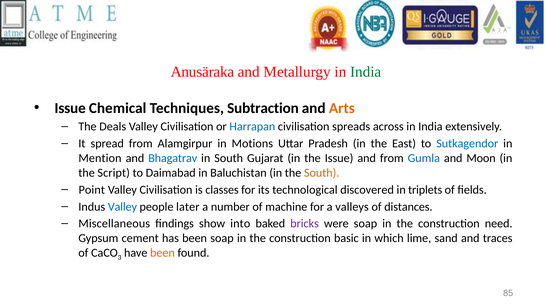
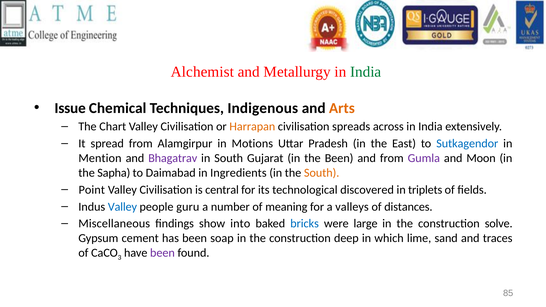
Anusäraka: Anusäraka -> Alchemist
Subtraction: Subtraction -> Indigenous
Deals: Deals -> Chart
Harrapan colour: blue -> orange
Bhagatrav colour: blue -> purple
the Issue: Issue -> Been
Gumla colour: blue -> purple
Script: Script -> Sapha
Baluchistan: Baluchistan -> Ingredients
classes: classes -> central
later: later -> guru
machine: machine -> meaning
bricks colour: purple -> blue
were soap: soap -> large
need: need -> solve
basic: basic -> deep
been at (162, 253) colour: orange -> purple
